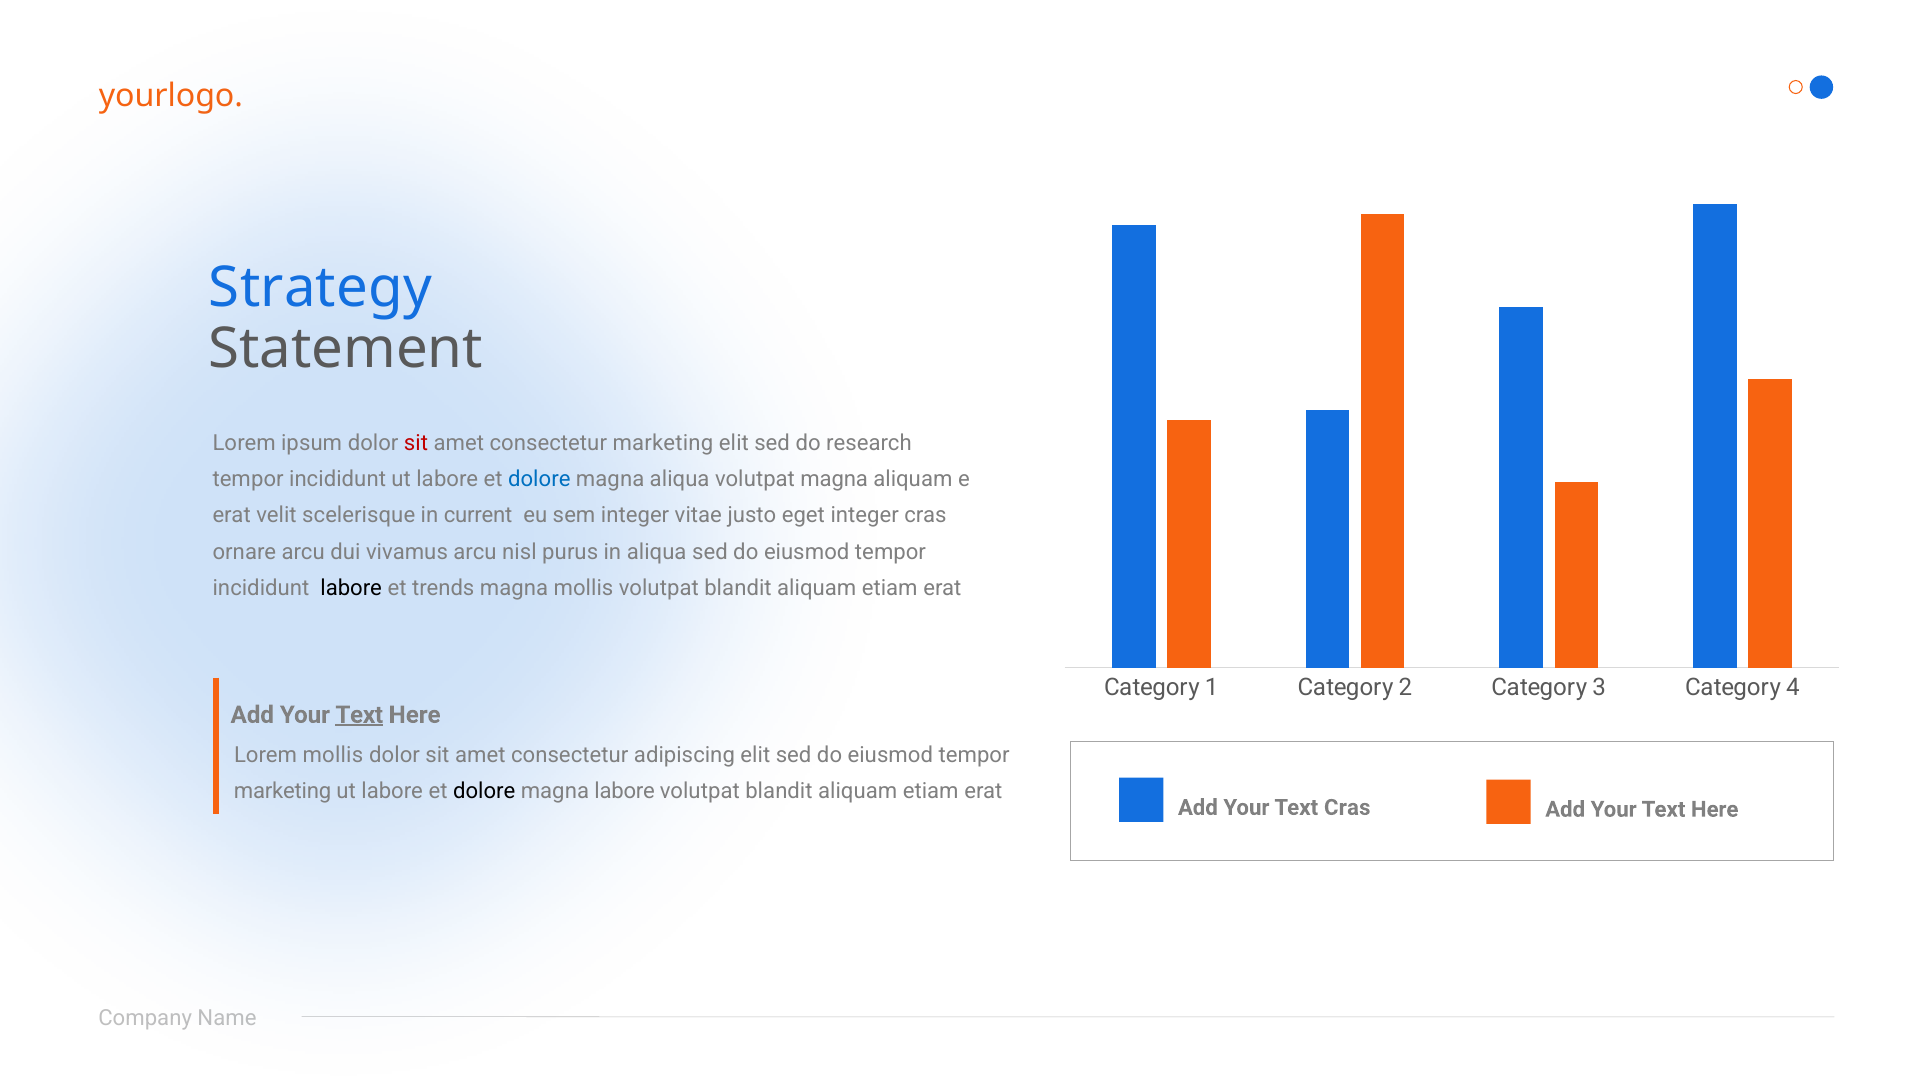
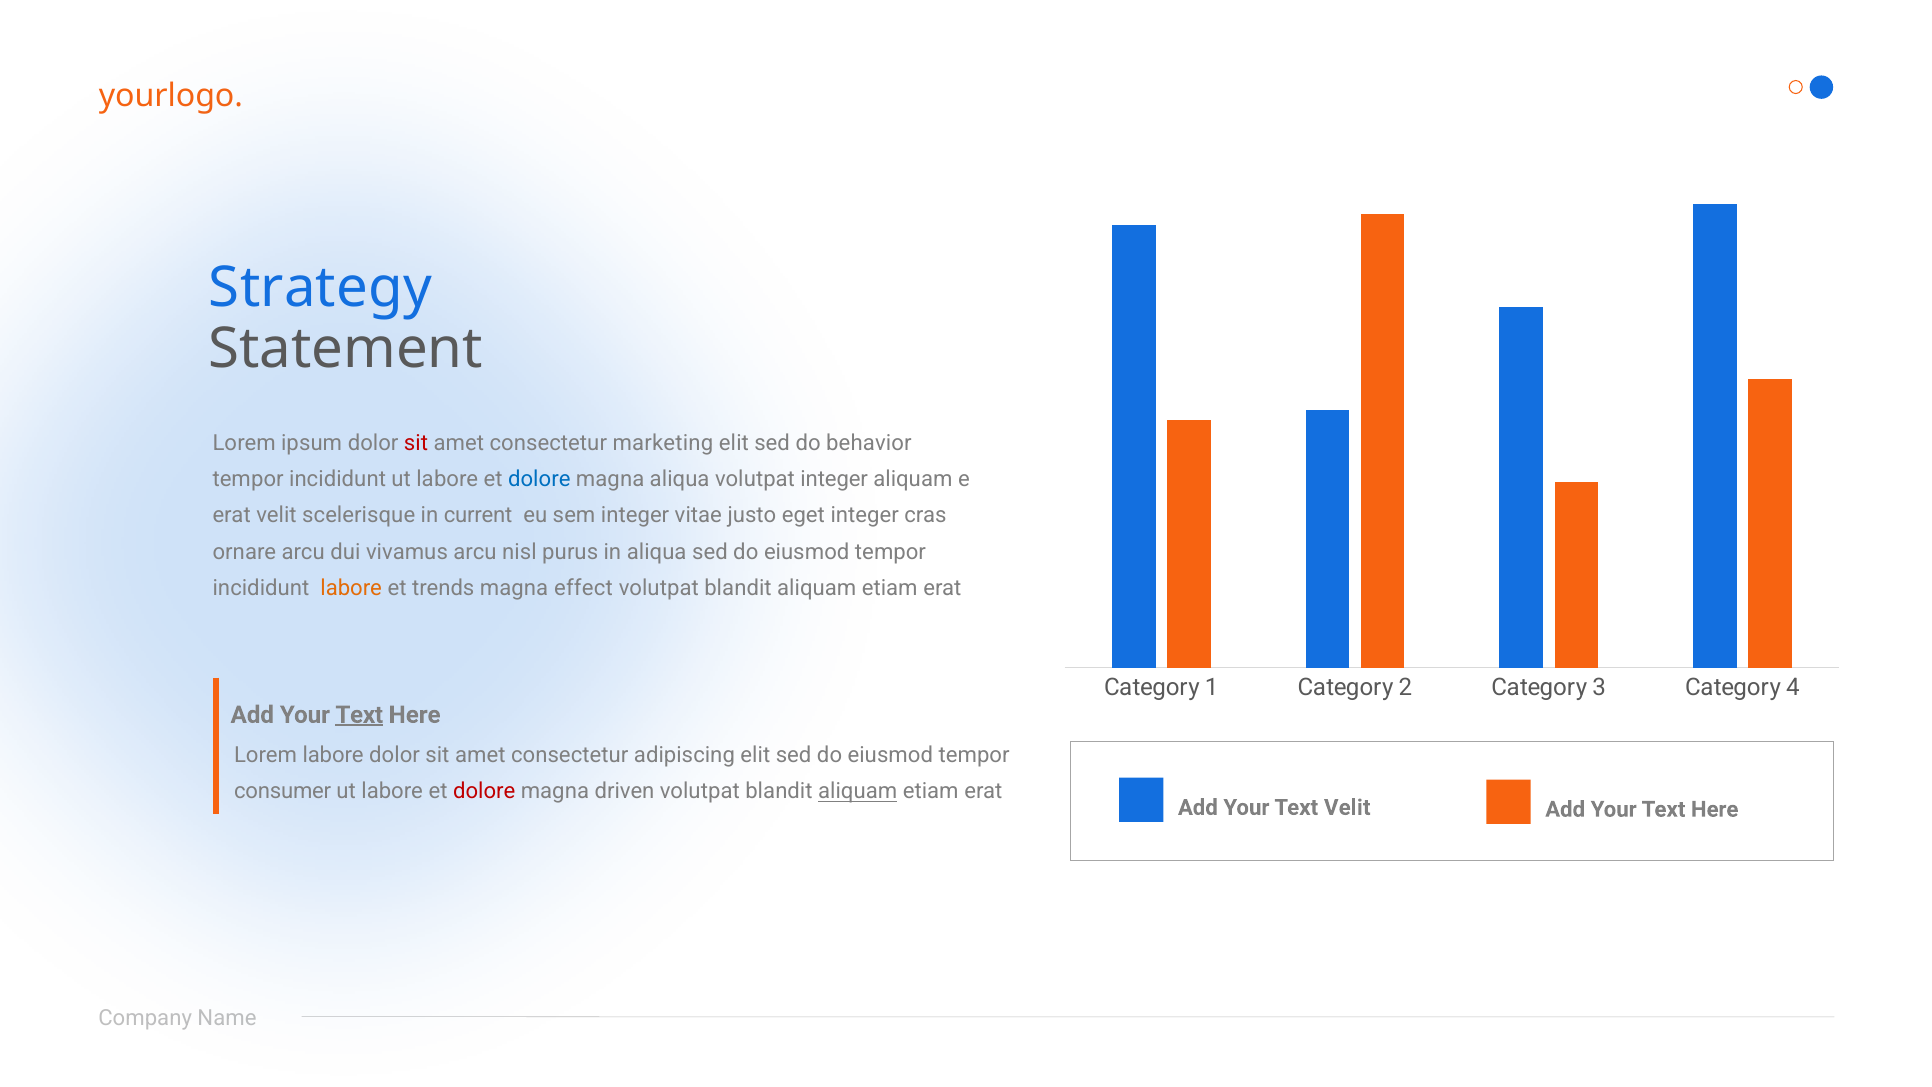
research: research -> behavior
volutpat magna: magna -> integer
labore at (351, 588) colour: black -> orange
magna mollis: mollis -> effect
Lorem mollis: mollis -> labore
marketing at (283, 791): marketing -> consumer
dolore at (484, 791) colour: black -> red
magna labore: labore -> driven
aliquam at (858, 791) underline: none -> present
Text Cras: Cras -> Velit
